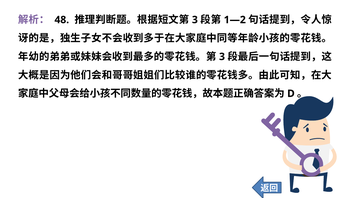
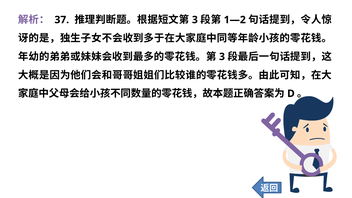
48: 48 -> 37
